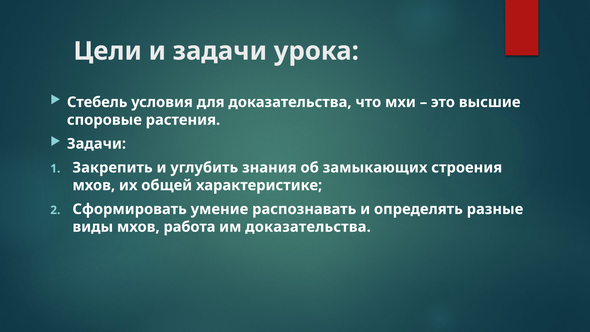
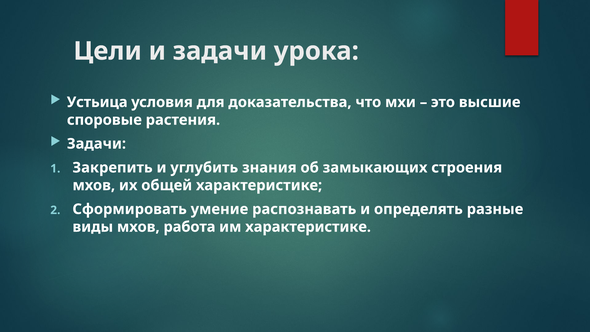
Стебель: Стебель -> Устьица
им доказательства: доказательства -> характеристике
